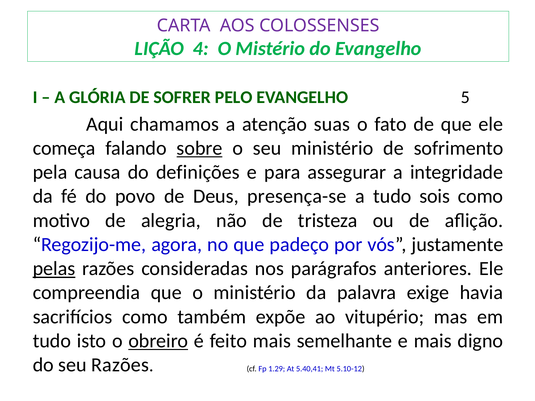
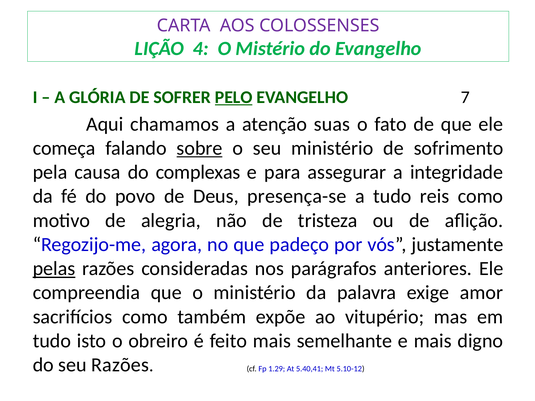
PELO underline: none -> present
5: 5 -> 7
definições: definições -> complexas
sois: sois -> reis
havia: havia -> amor
obreiro underline: present -> none
